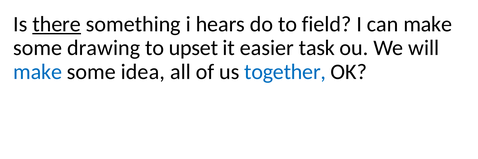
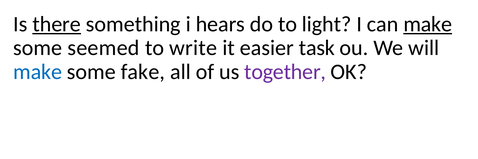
field: field -> light
make at (428, 24) underline: none -> present
drawing: drawing -> seemed
upset: upset -> write
idea: idea -> fake
together colour: blue -> purple
